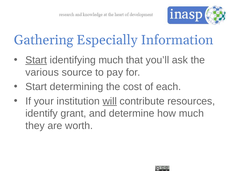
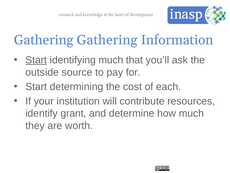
Gathering Especially: Especially -> Gathering
various: various -> outside
will underline: present -> none
